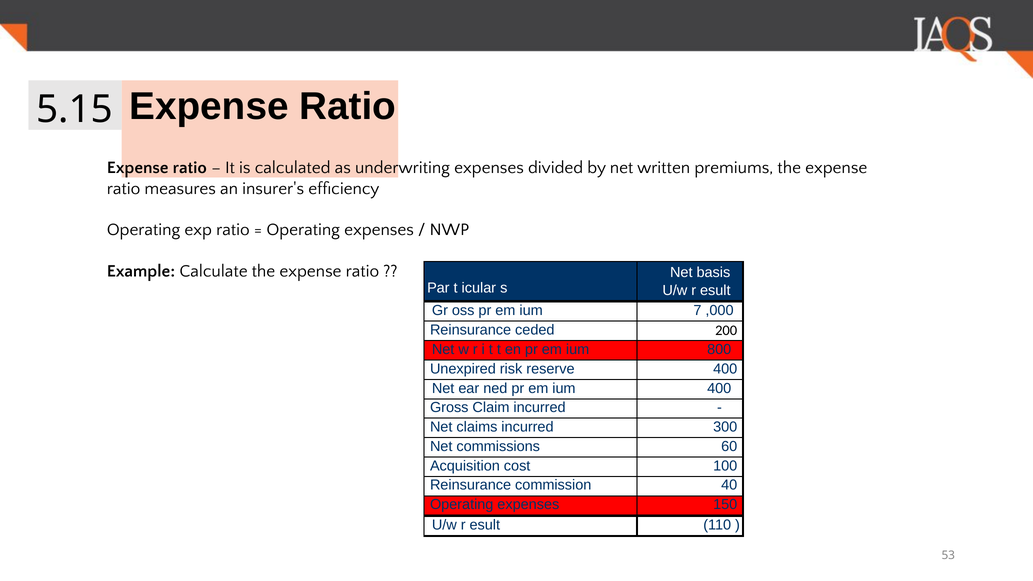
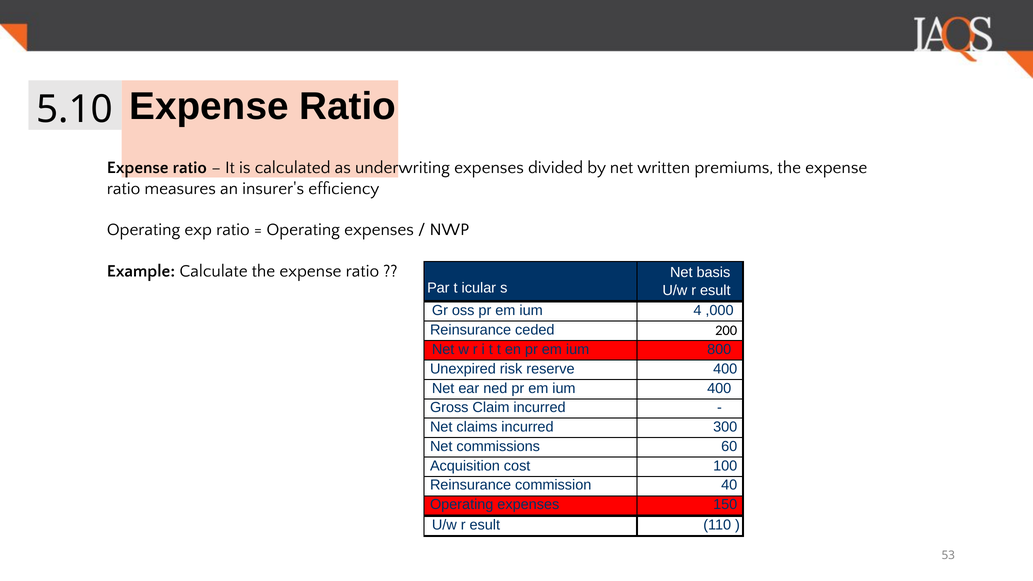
5.15: 5.15 -> 5.10
7: 7 -> 4
